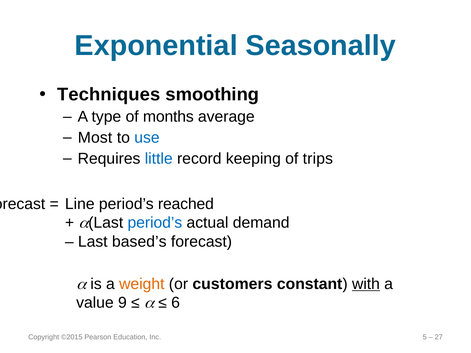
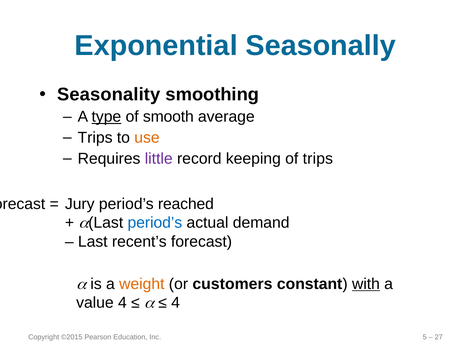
Techniques: Techniques -> Seasonality
type underline: none -> present
months: months -> smooth
Most at (95, 138): Most -> Trips
use colour: blue -> orange
little colour: blue -> purple
Line: Line -> Jury
based’s: based’s -> recent’s
value 9: 9 -> 4
6 at (176, 303): 6 -> 4
